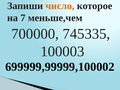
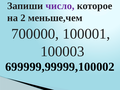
число colour: orange -> purple
7: 7 -> 2
745335: 745335 -> 100001
